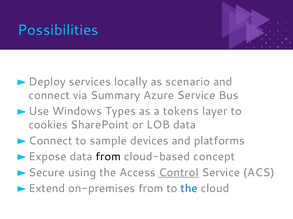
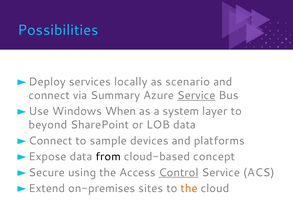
Service at (196, 96) underline: none -> present
Types: Types -> When
tokens: tokens -> system
cookies: cookies -> beyond
on-premises from: from -> sites
the at (189, 189) colour: blue -> orange
